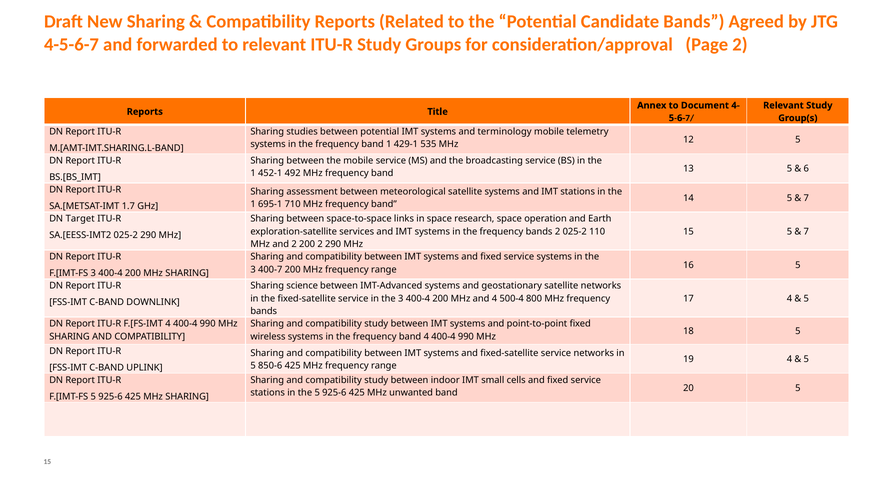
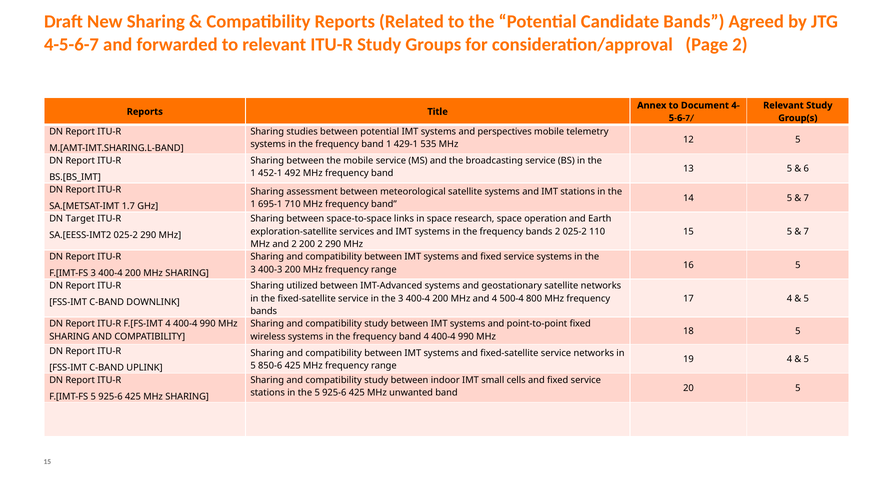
terminology: terminology -> perspectives
400‑7: 400‑7 -> 400‑3
science: science -> utilized
